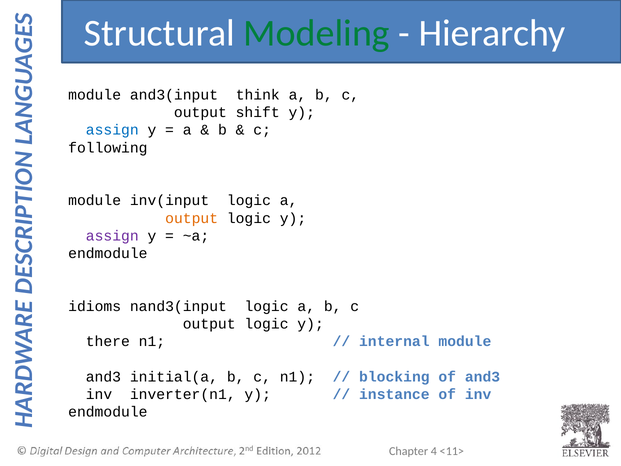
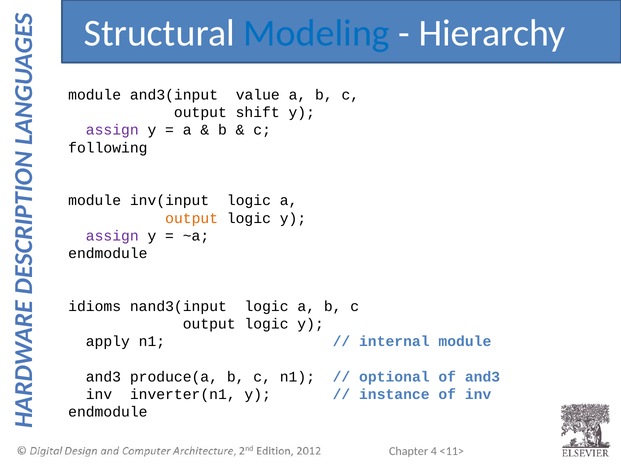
Modeling colour: green -> blue
think: think -> value
assign at (112, 130) colour: blue -> purple
there: there -> apply
initial(a: initial(a -> produce(a
blocking: blocking -> optional
